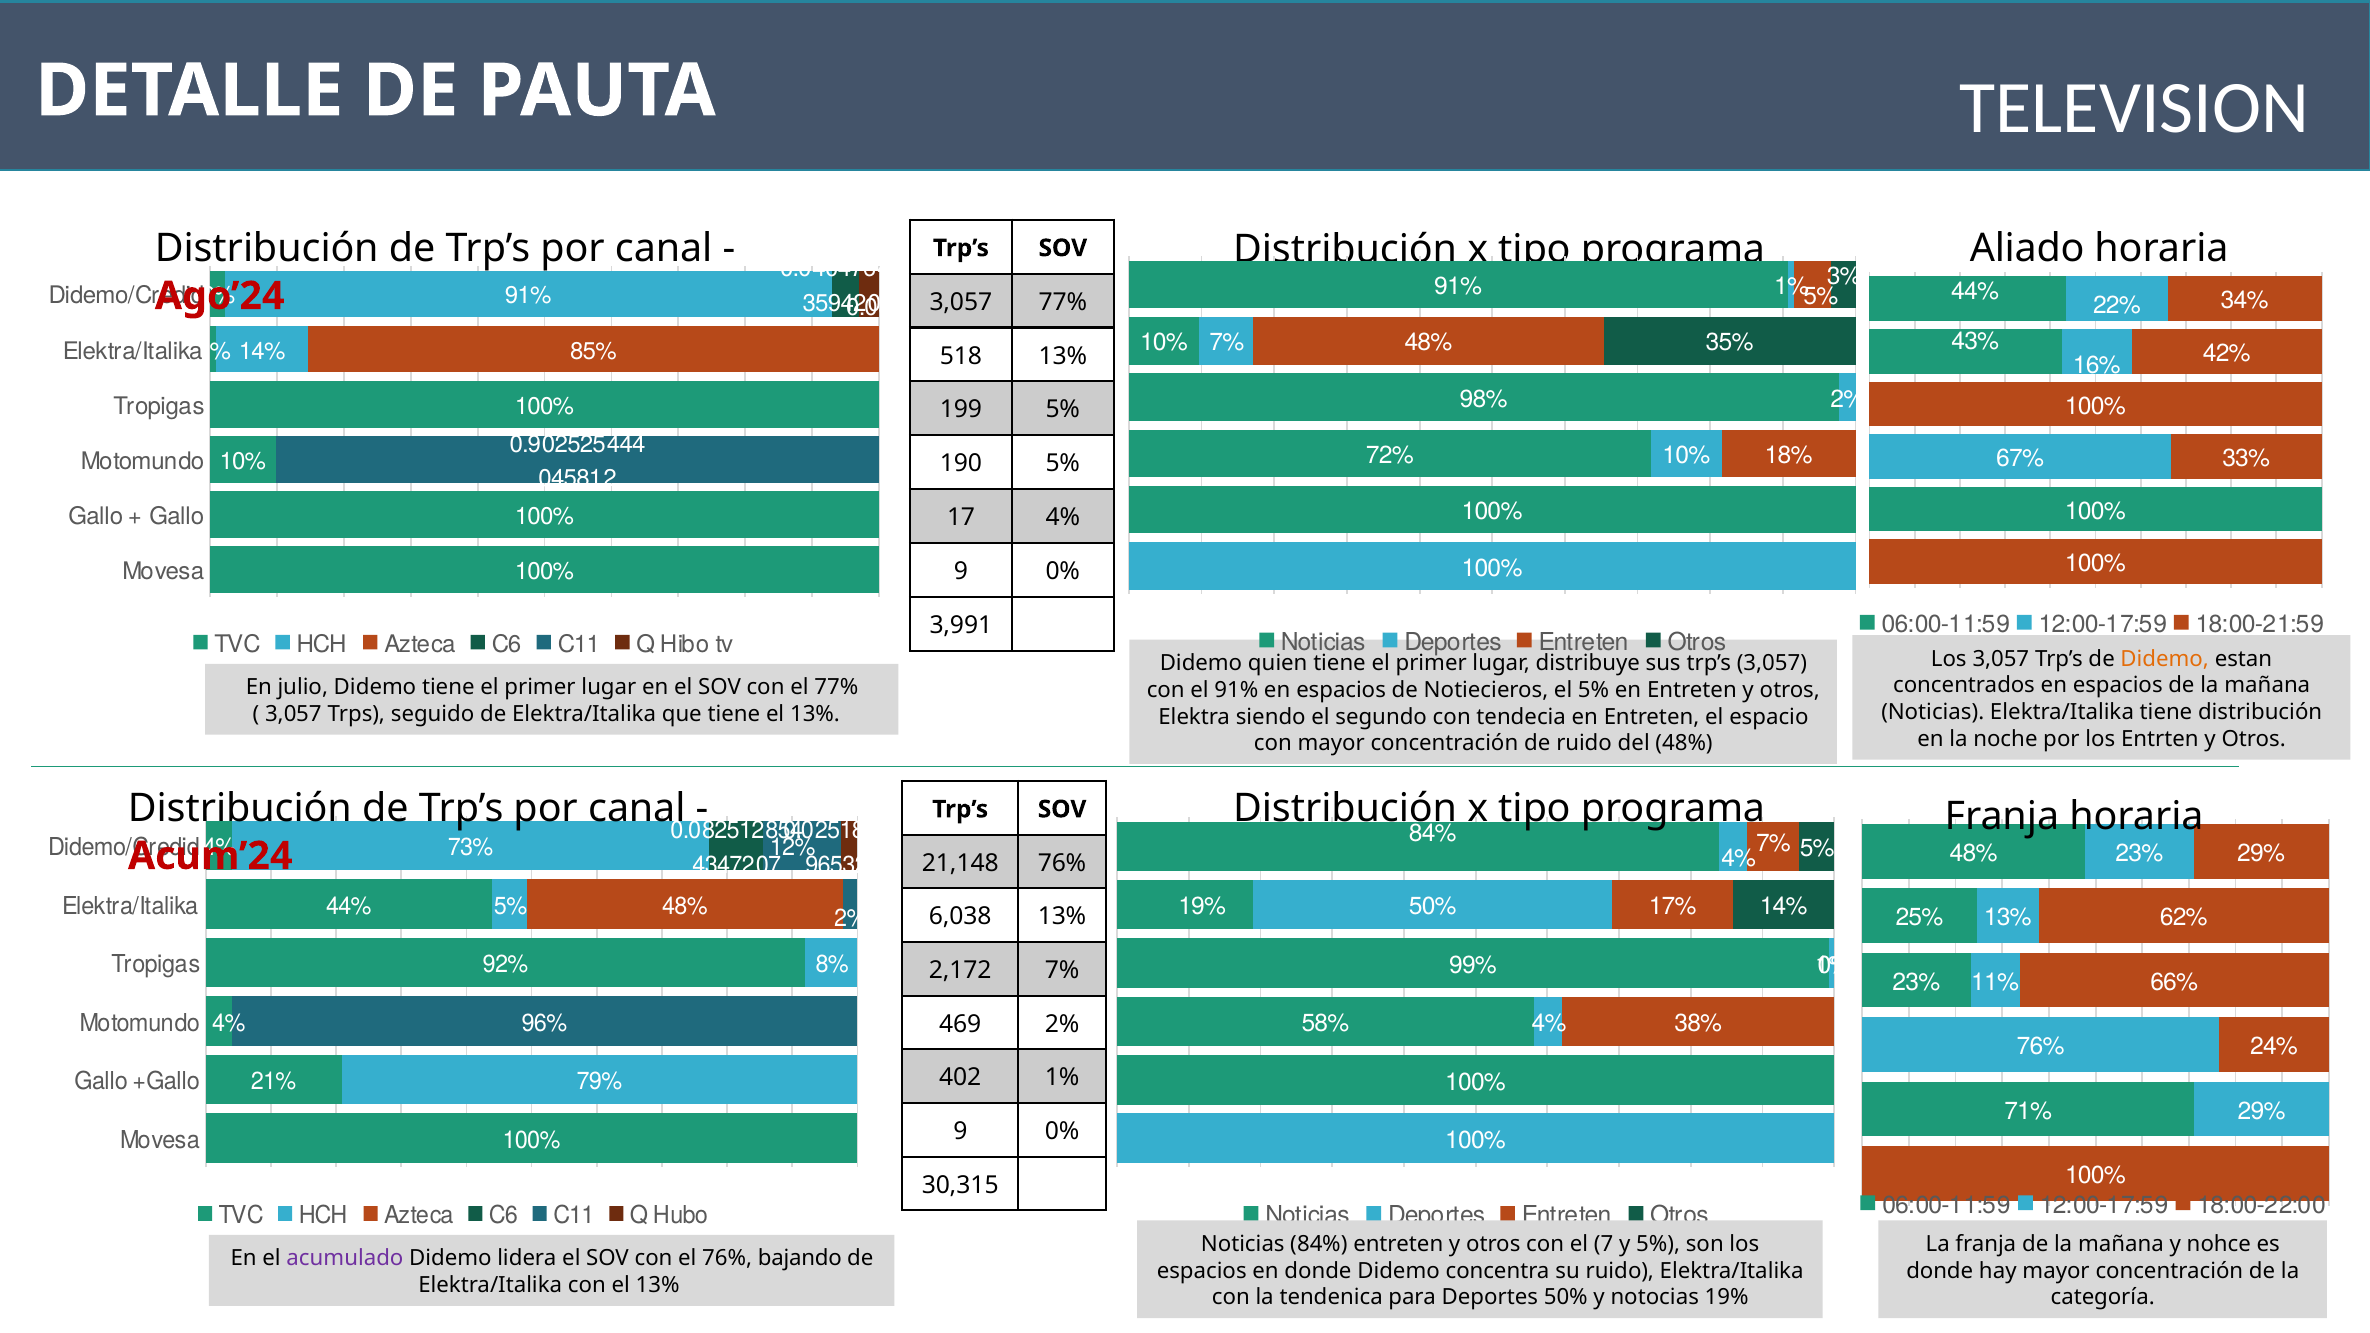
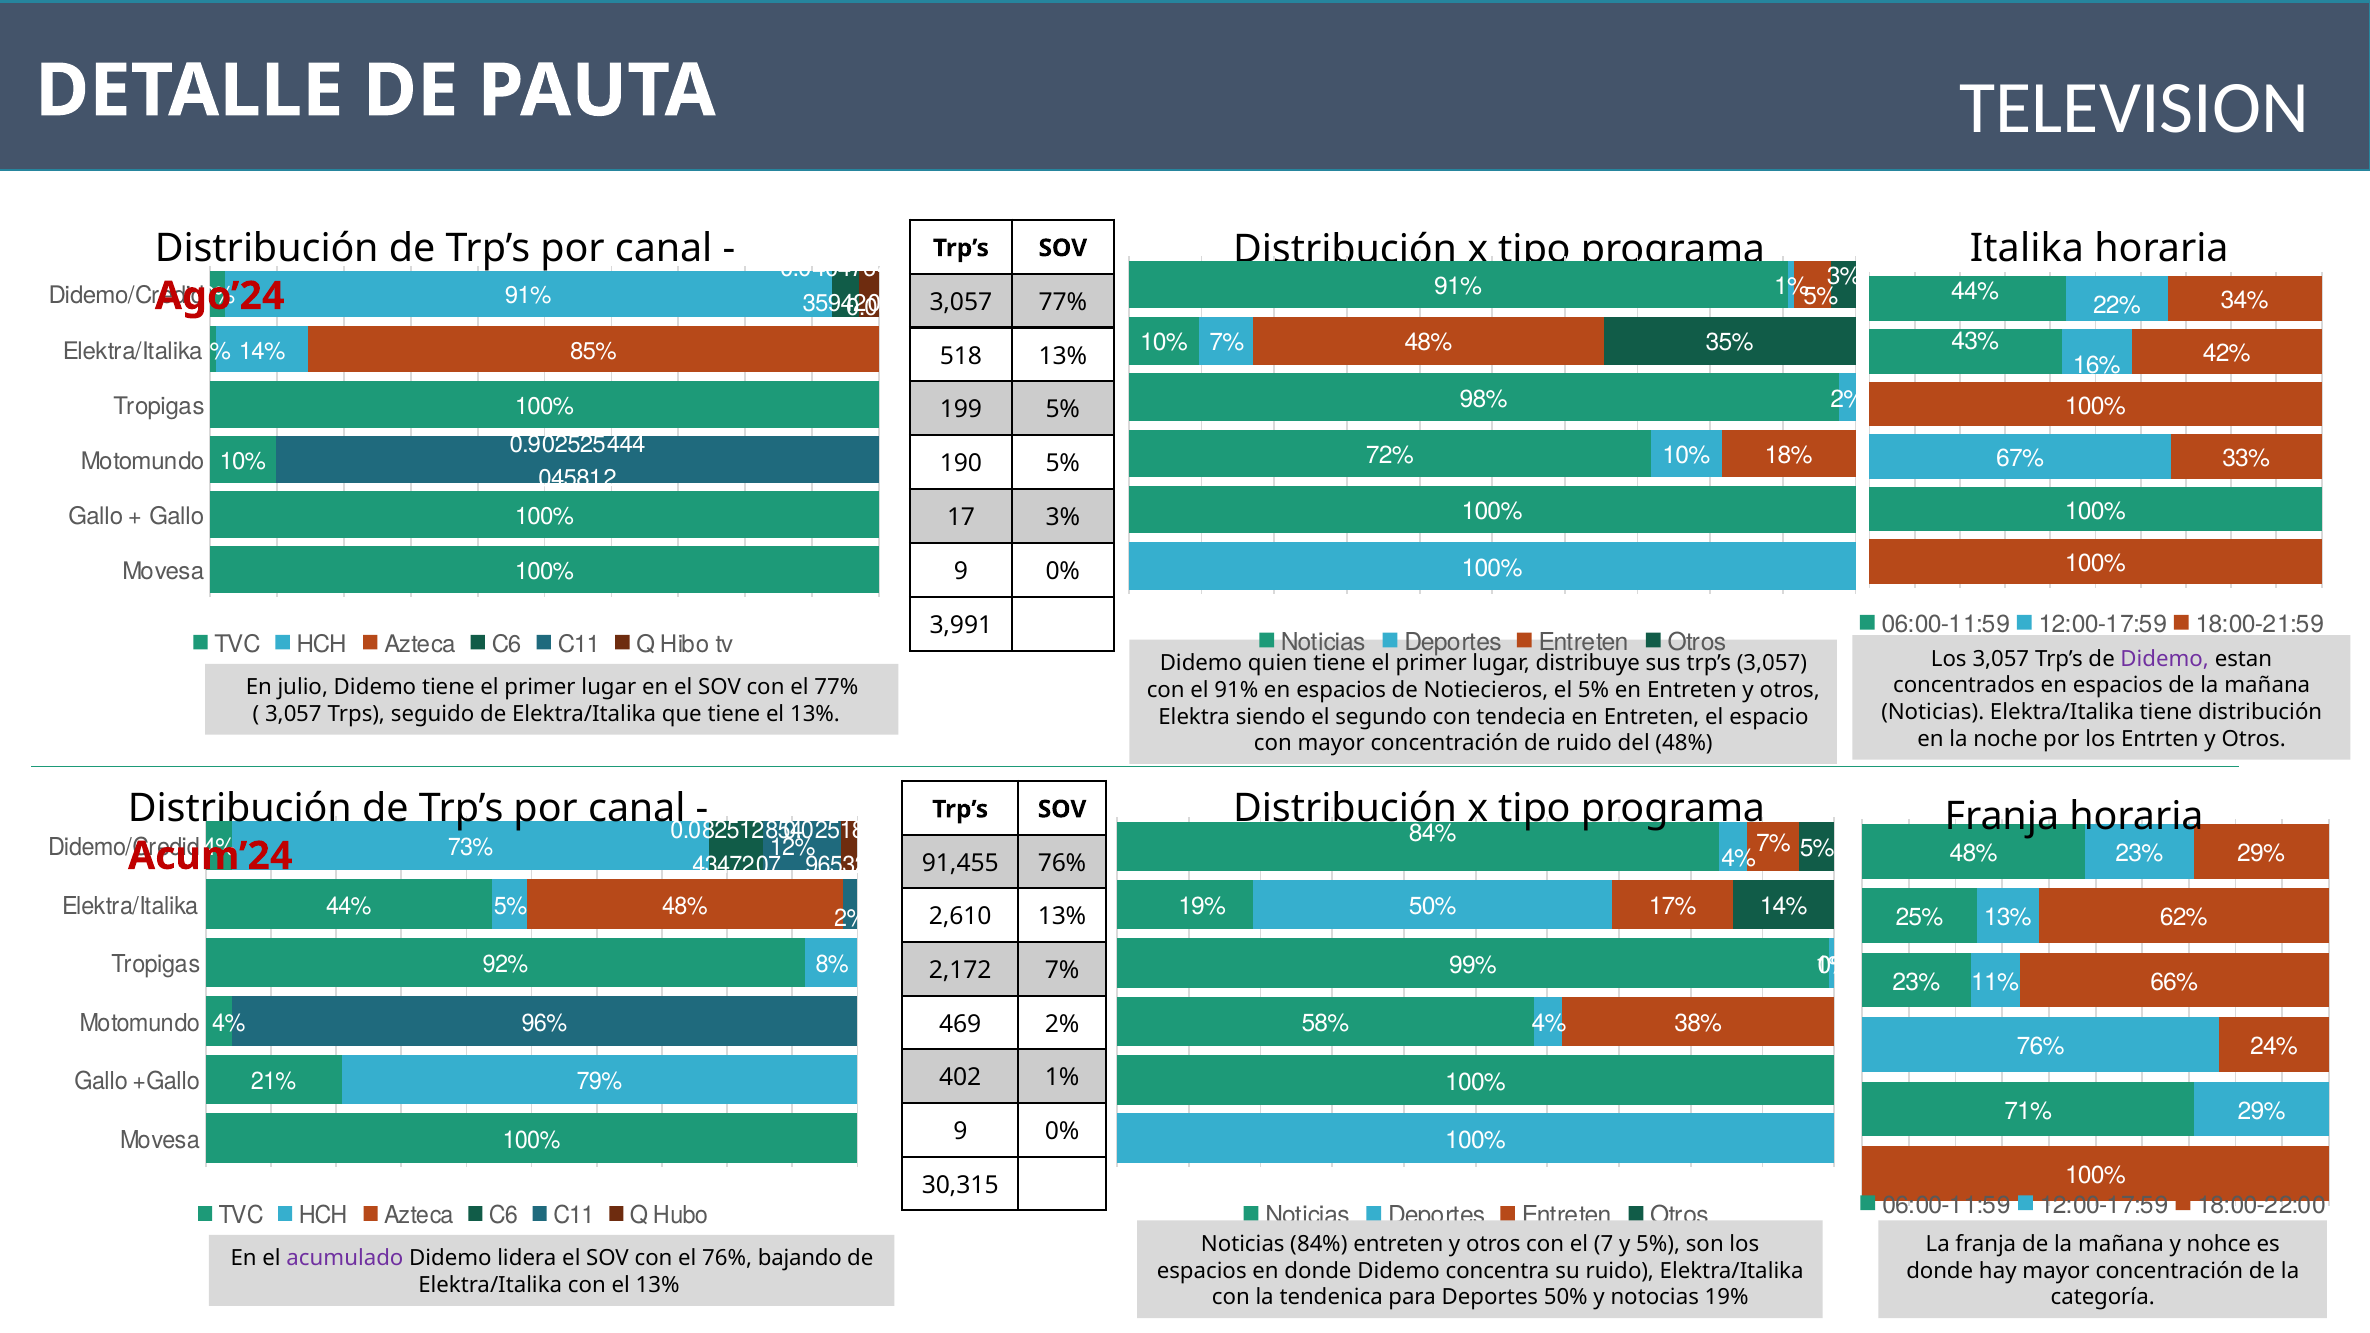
Aliado: Aliado -> Italika
17 4%: 4% -> 3%
Didemo at (2165, 659) colour: orange -> purple
21,148: 21,148 -> 91,455
6,038: 6,038 -> 2,610
